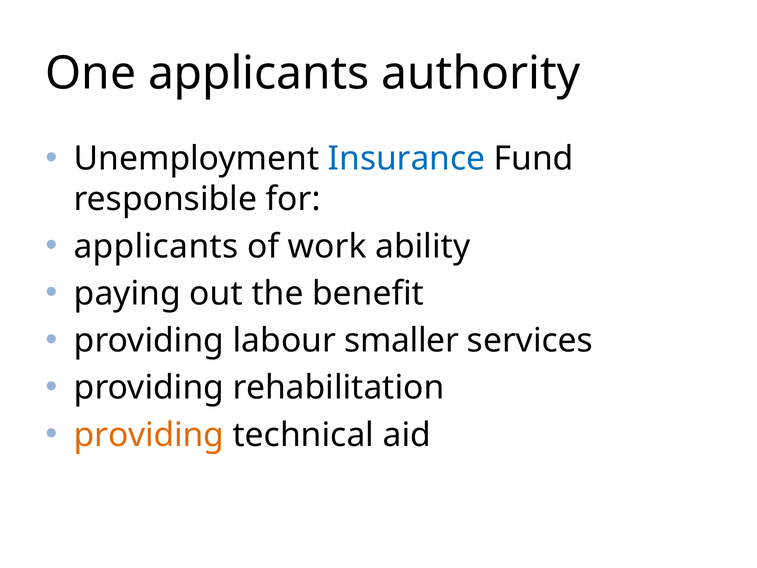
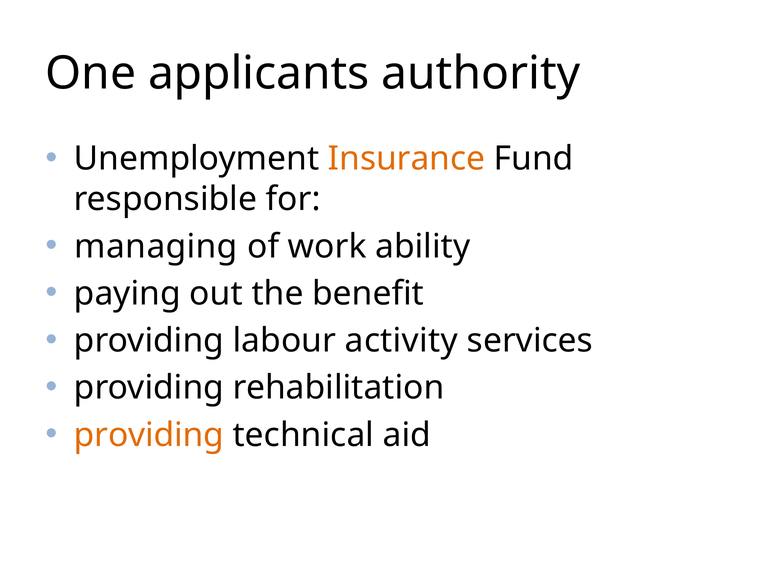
Insurance colour: blue -> orange
applicants at (156, 246): applicants -> managing
smaller: smaller -> activity
